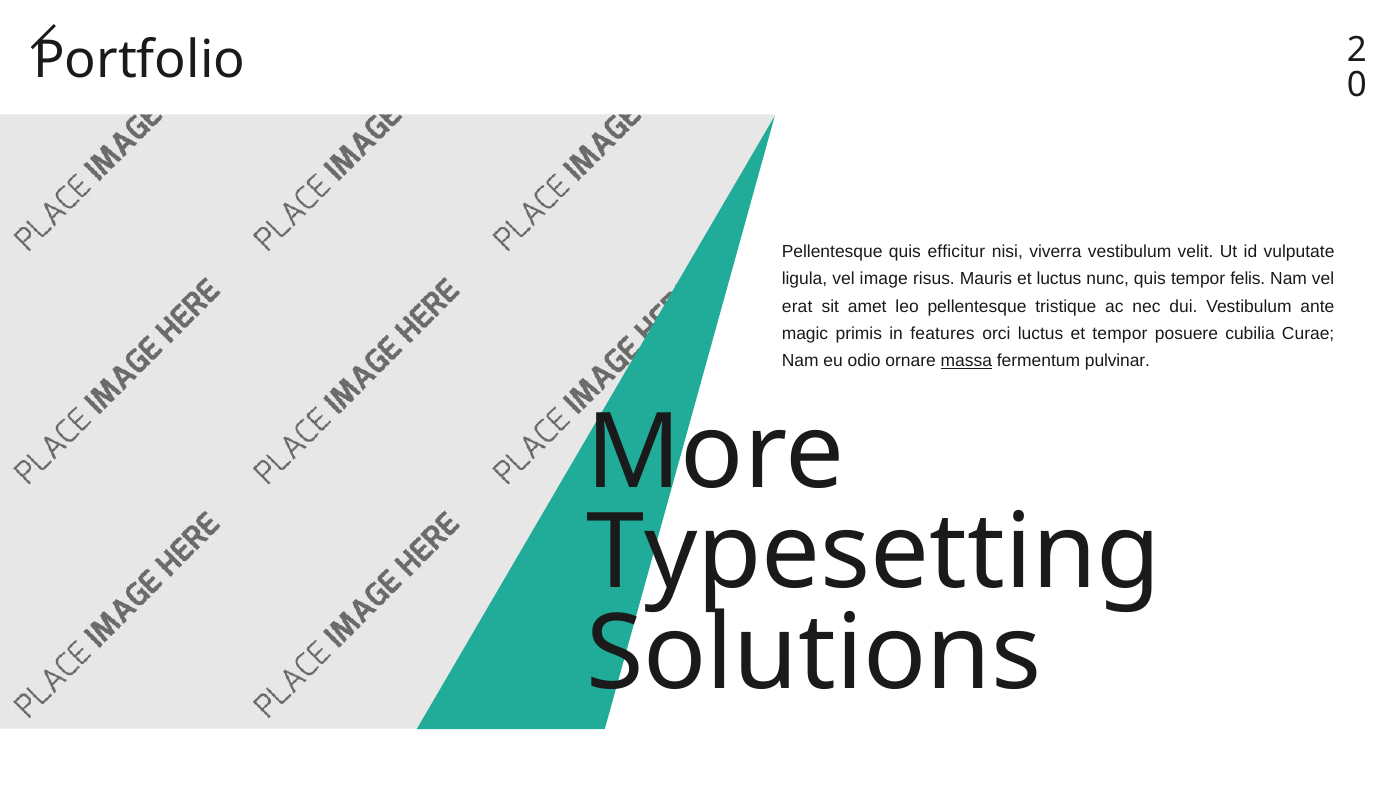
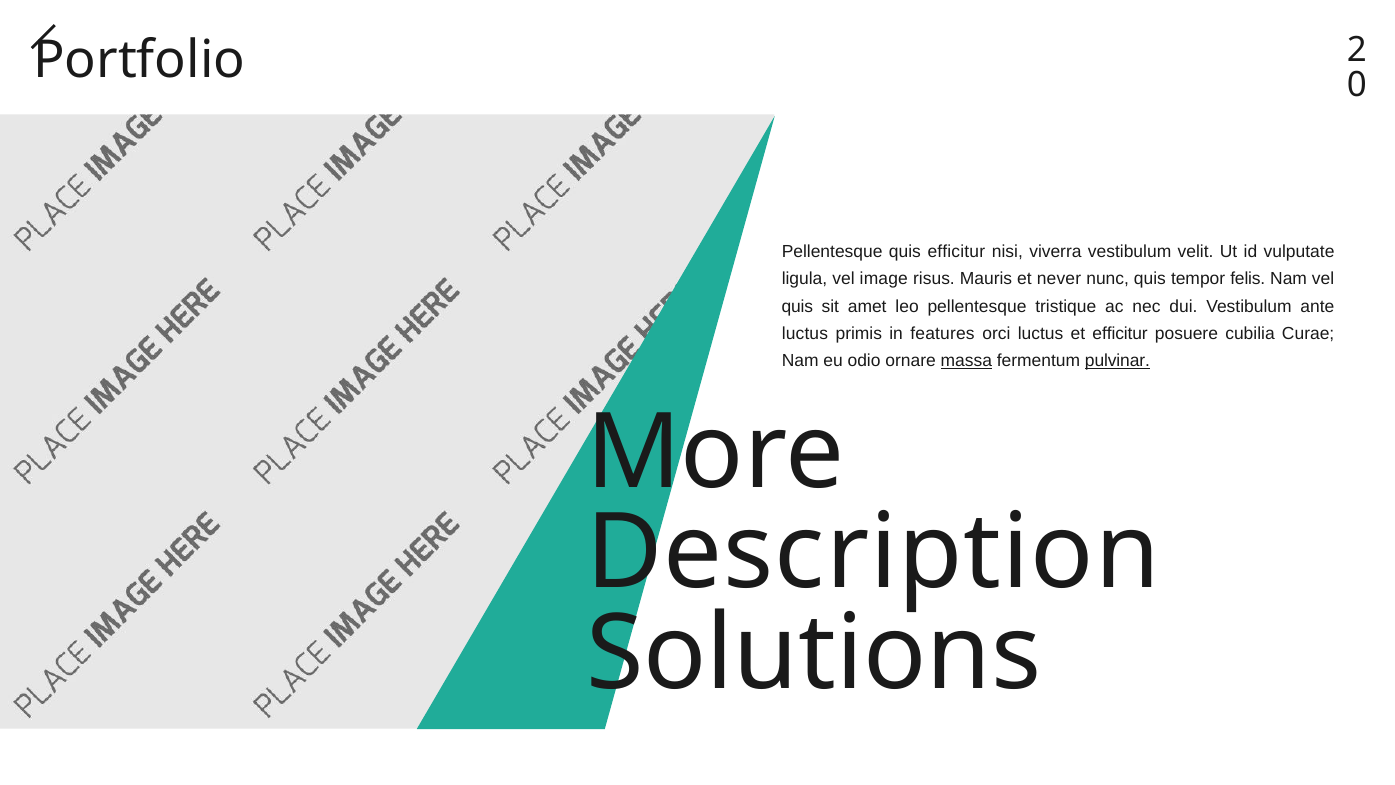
et luctus: luctus -> never
erat at (797, 306): erat -> quis
magic at (805, 333): magic -> luctus
et tempor: tempor -> efficitur
pulvinar underline: none -> present
Typesetting: Typesetting -> Description
